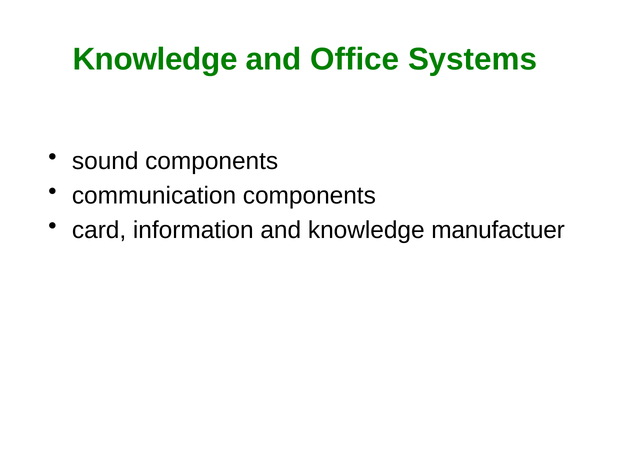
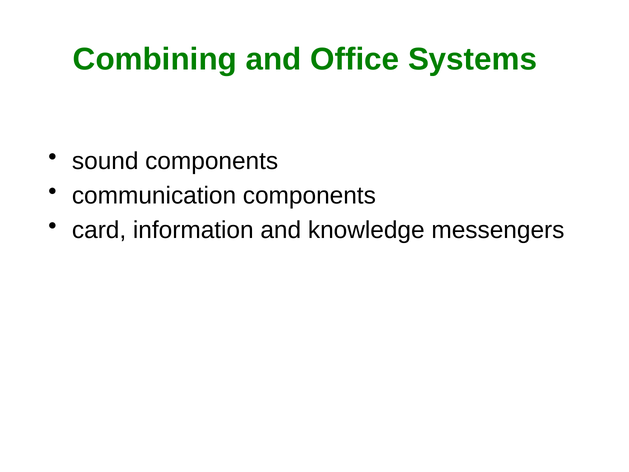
Knowledge at (155, 59): Knowledge -> Combining
manufactuer: manufactuer -> messengers
